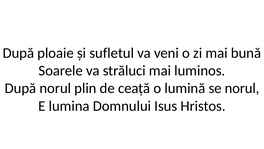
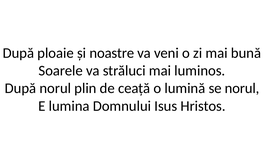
sufletul: sufletul -> noastre
